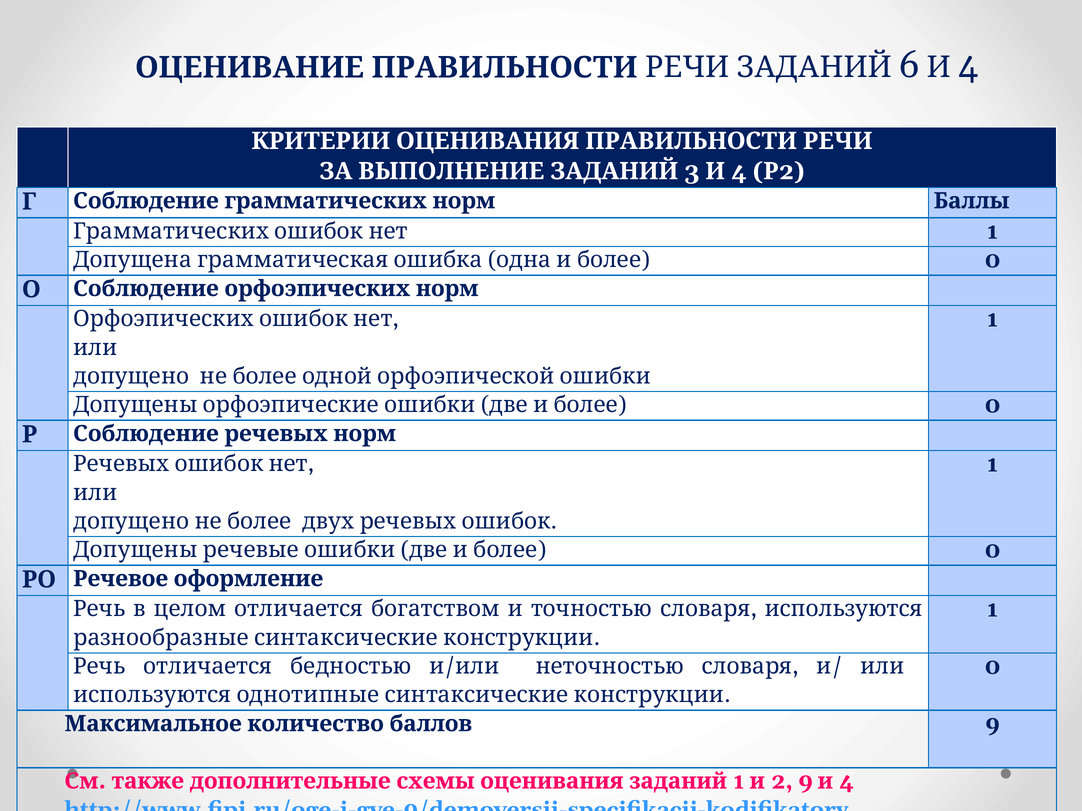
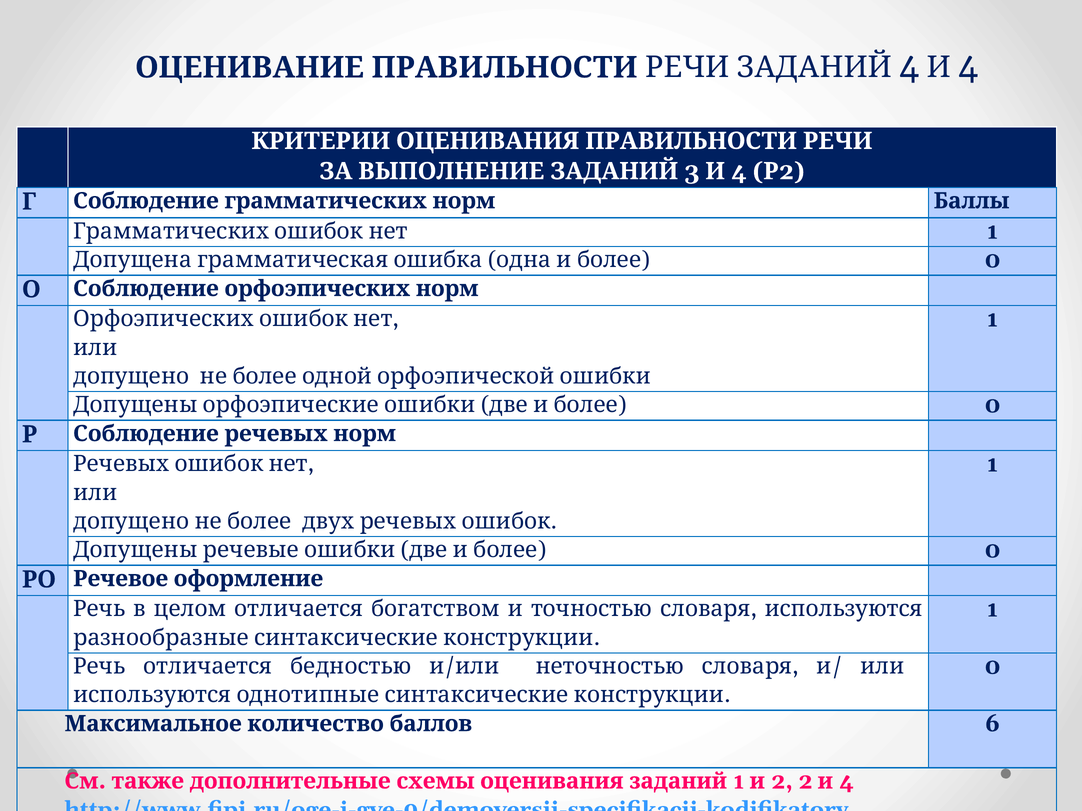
6 at (910, 66): 6 -> 4
баллов 9: 9 -> 6
2 9: 9 -> 2
